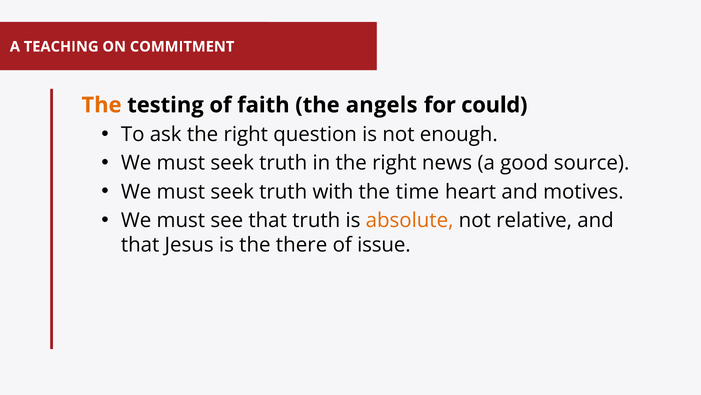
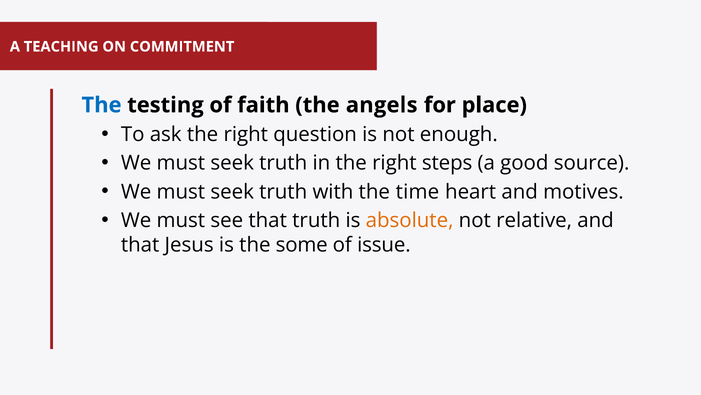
The at (101, 105) colour: orange -> blue
could: could -> place
news: news -> steps
there: there -> some
